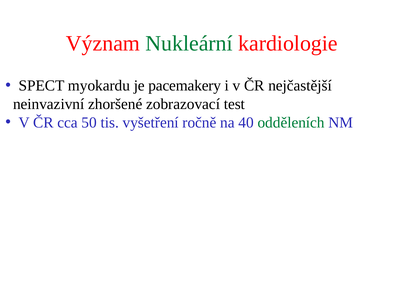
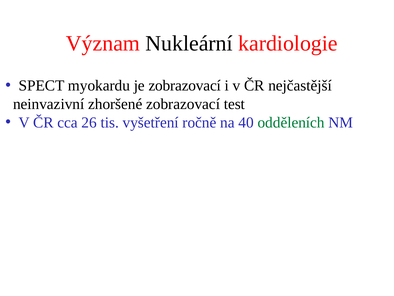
Nukleární colour: green -> black
je pacemakery: pacemakery -> zobrazovací
50: 50 -> 26
